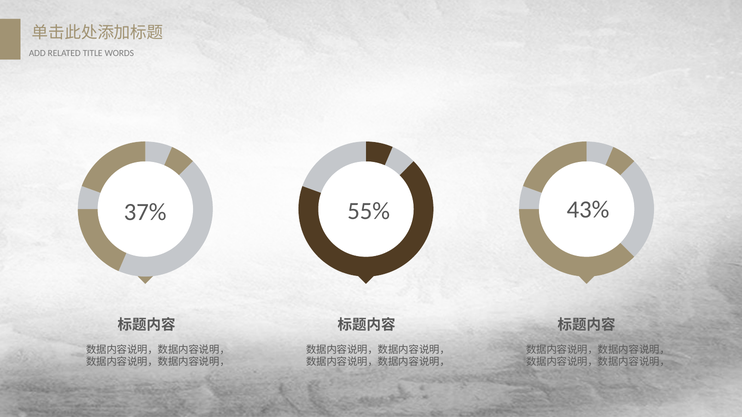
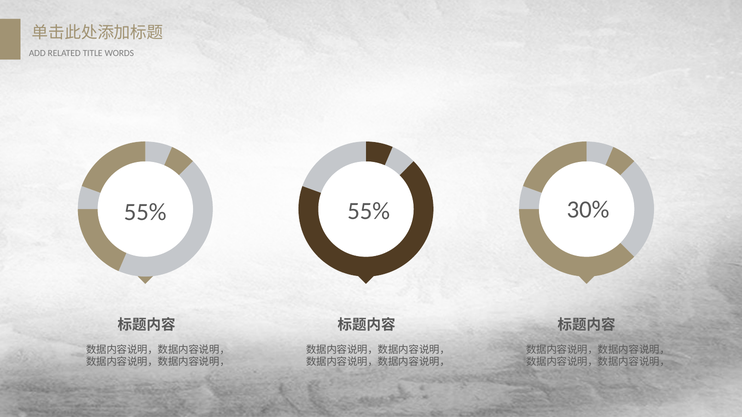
37% at (145, 212): 37% -> 55%
43%: 43% -> 30%
